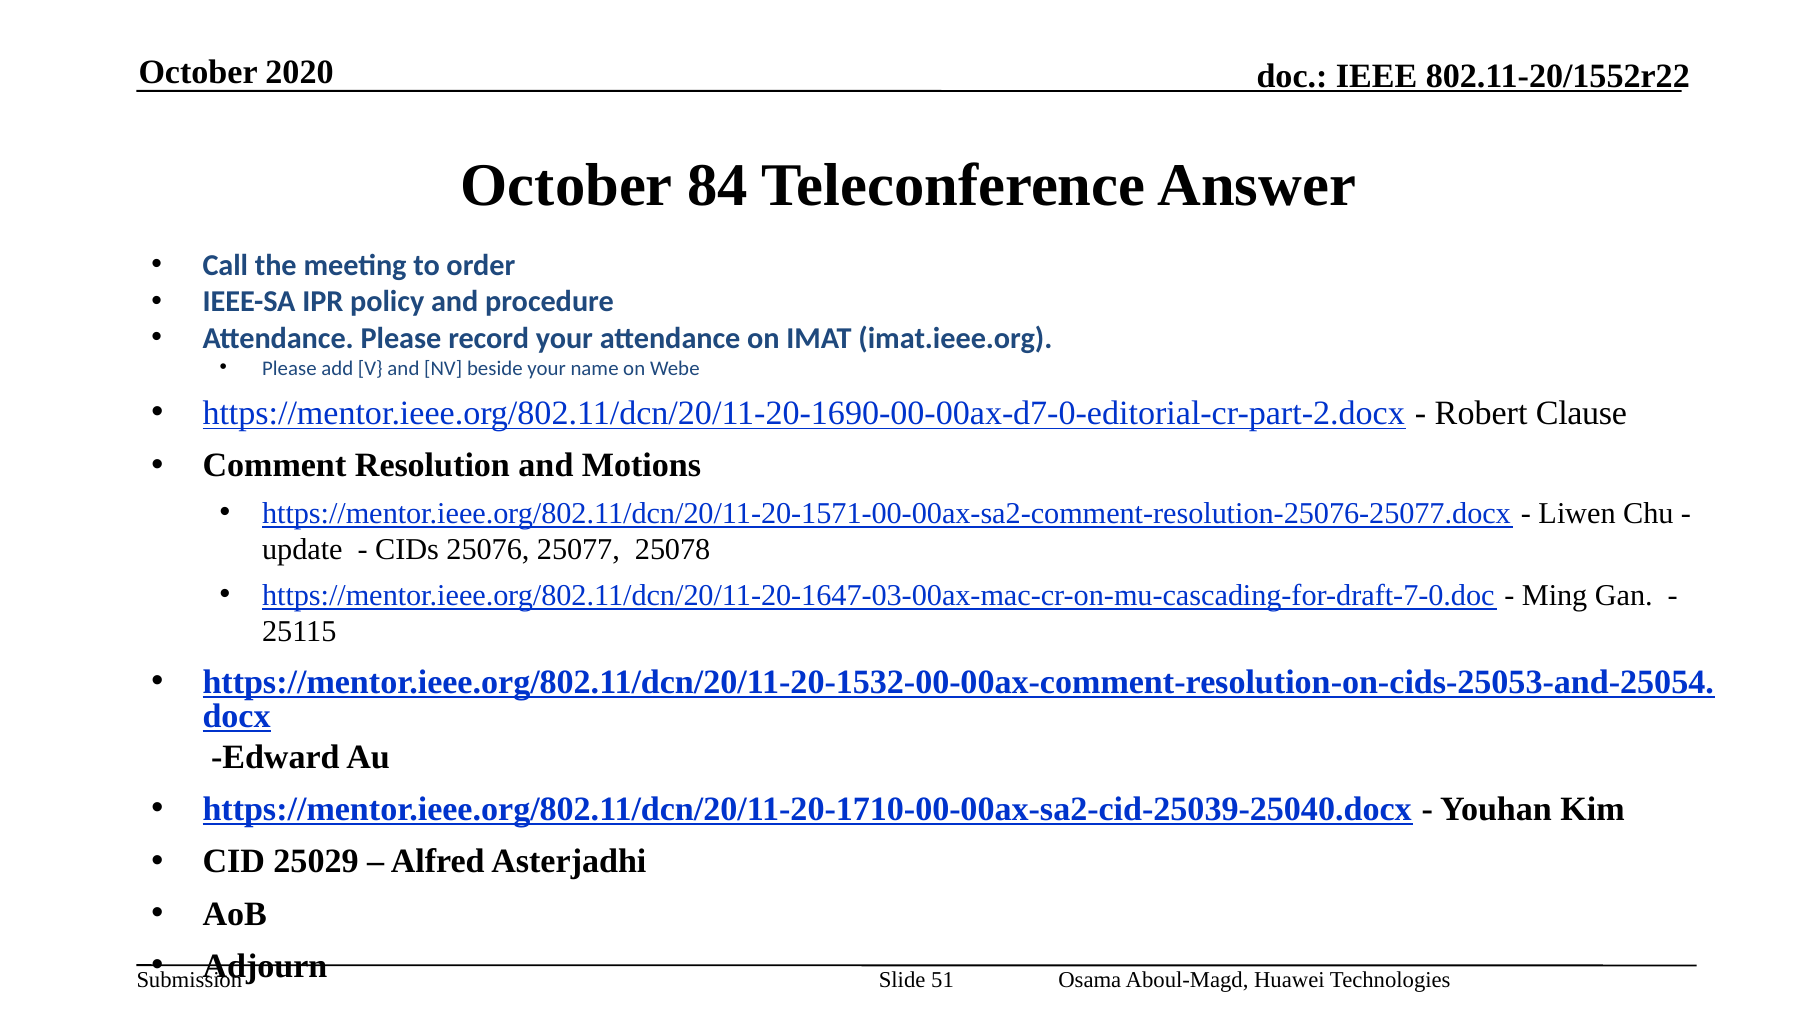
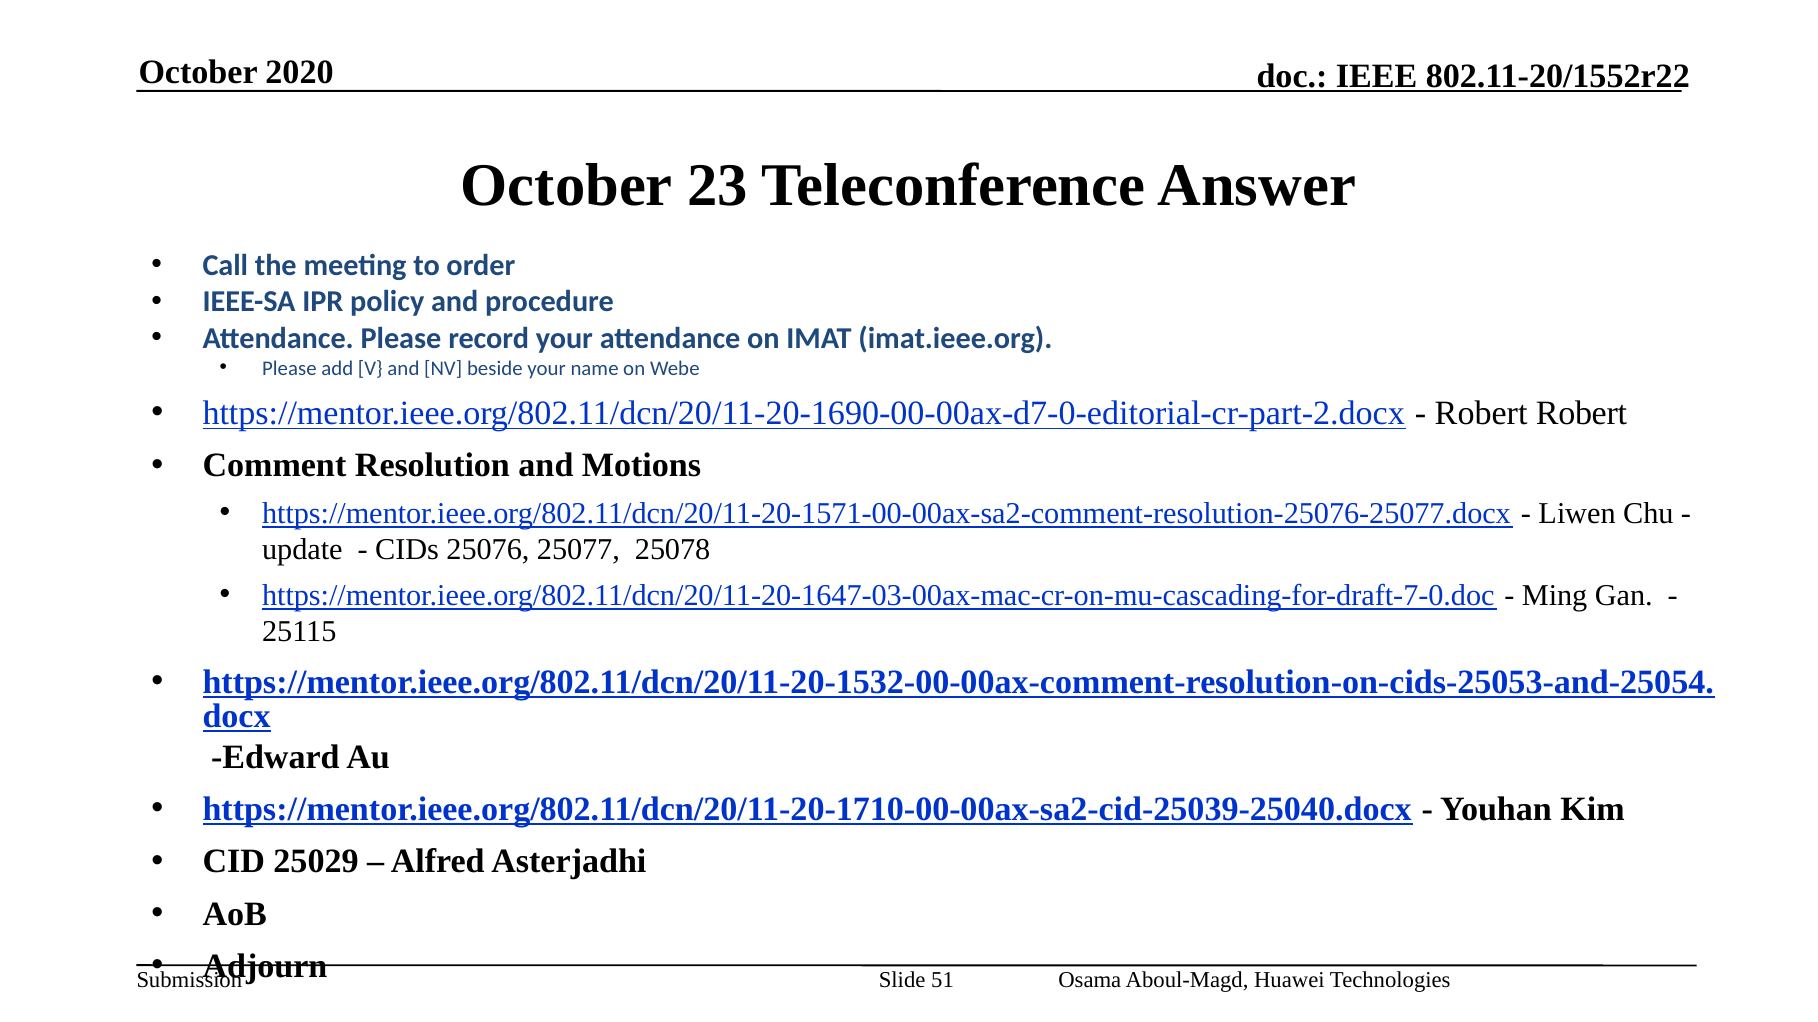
84: 84 -> 23
Robert Clause: Clause -> Robert
